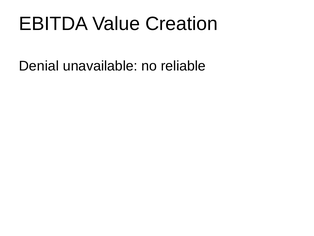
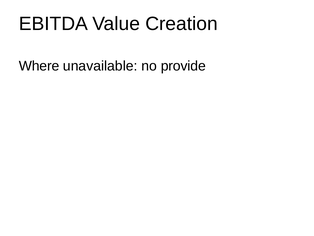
Denial: Denial -> Where
reliable: reliable -> provide
